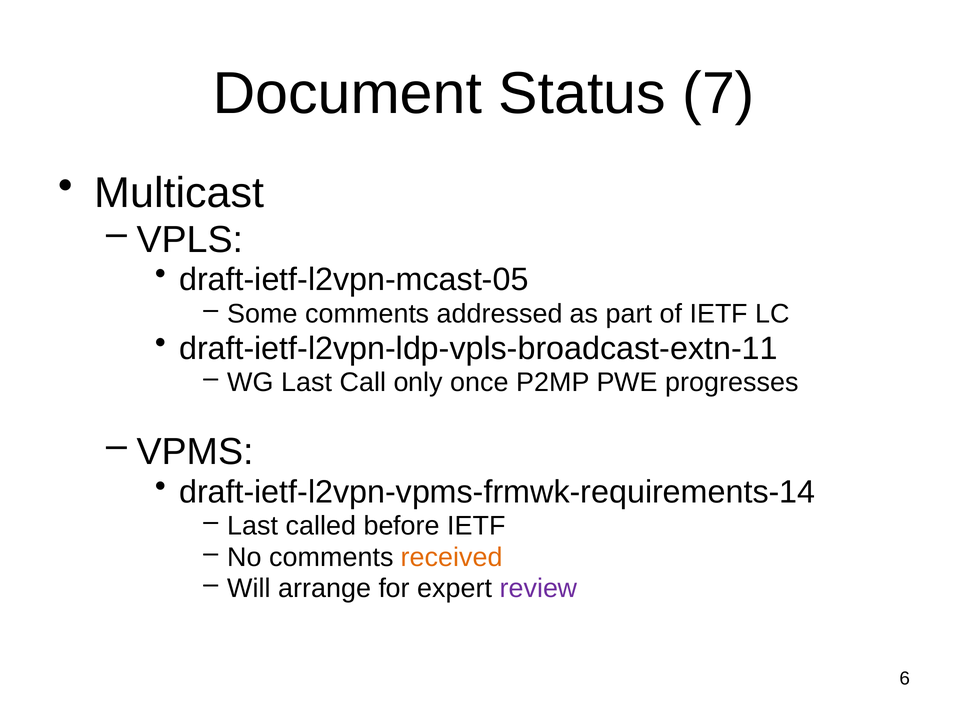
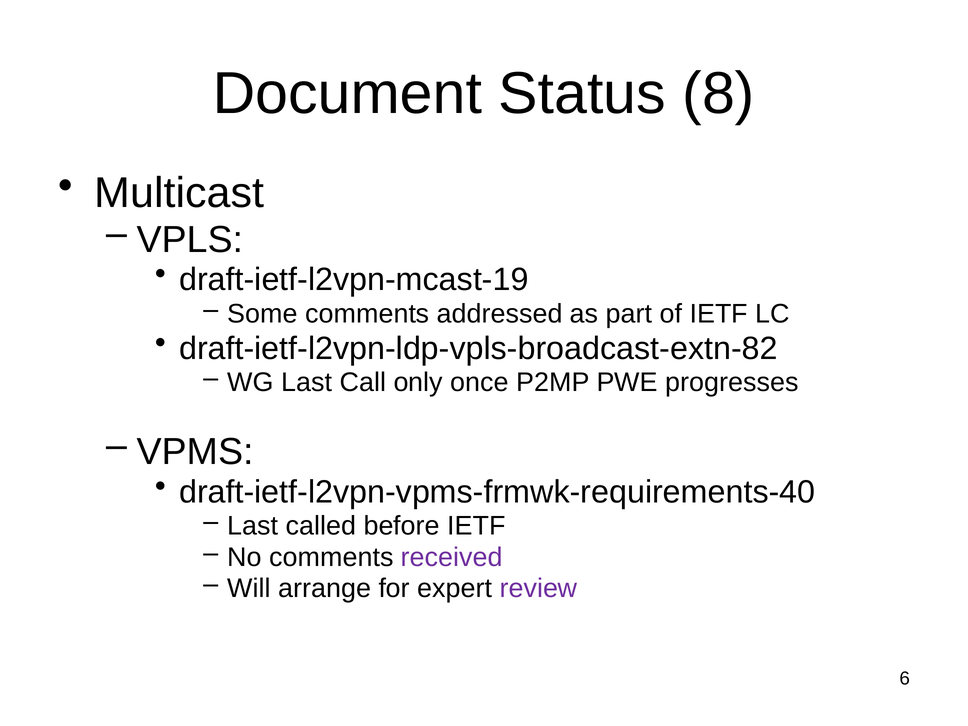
7: 7 -> 8
draft-ietf-l2vpn-mcast-05: draft-ietf-l2vpn-mcast-05 -> draft-ietf-l2vpn-mcast-19
draft-ietf-l2vpn-ldp-vpls-broadcast-extn-11: draft-ietf-l2vpn-ldp-vpls-broadcast-extn-11 -> draft-ietf-l2vpn-ldp-vpls-broadcast-extn-82
draft-ietf-l2vpn-vpms-frmwk-requirements-14: draft-ietf-l2vpn-vpms-frmwk-requirements-14 -> draft-ietf-l2vpn-vpms-frmwk-requirements-40
received colour: orange -> purple
